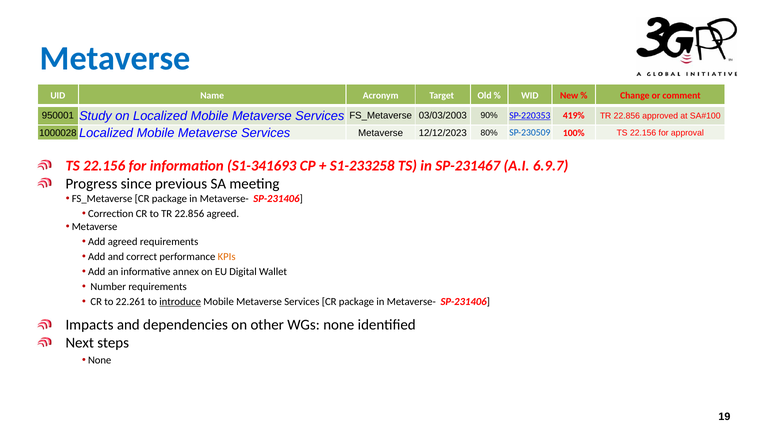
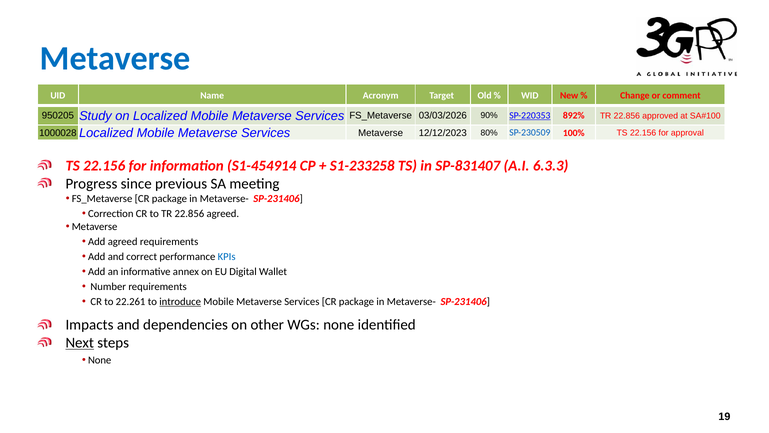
950001: 950001 -> 950205
03/03/2003: 03/03/2003 -> 03/03/2026
419%: 419% -> 892%
S1-341693: S1-341693 -> S1-454914
SP-231467: SP-231467 -> SP-831407
6.9.7: 6.9.7 -> 6.3.3
KPIs colour: orange -> blue
Next underline: none -> present
